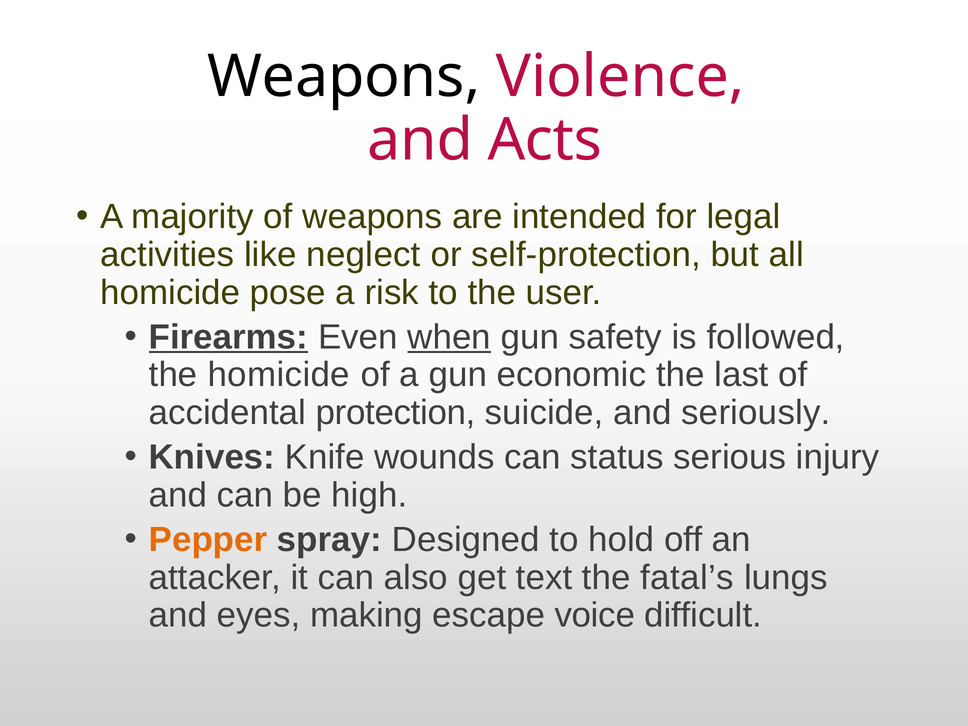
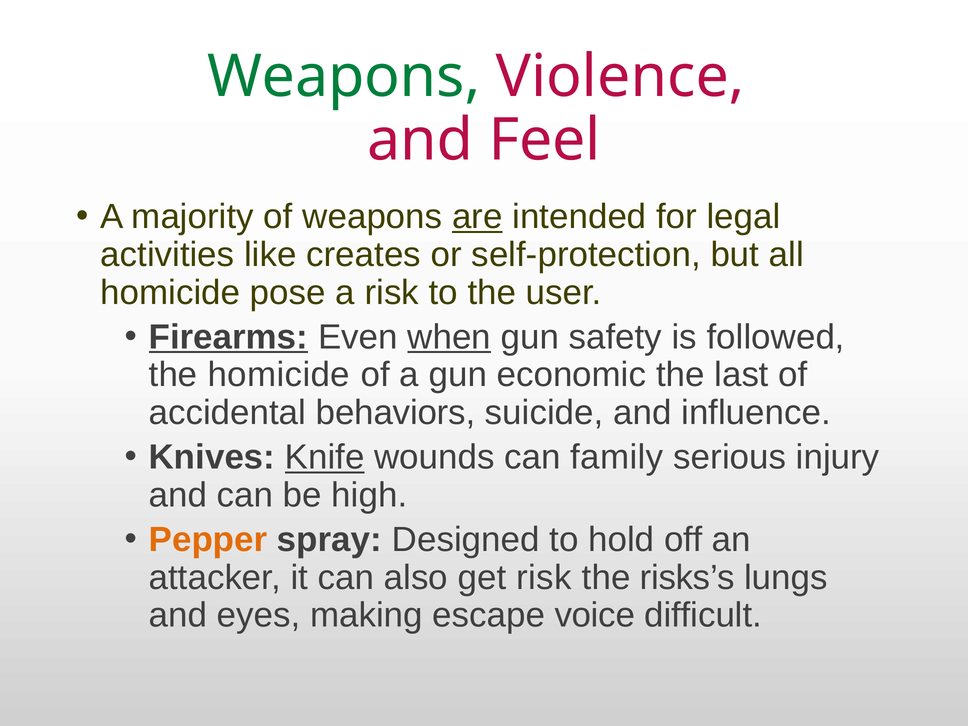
Weapons at (344, 76) colour: black -> green
Acts: Acts -> Feel
are underline: none -> present
neglect: neglect -> creates
protection: protection -> behaviors
seriously: seriously -> influence
Knife underline: none -> present
status: status -> family
get text: text -> risk
fatal’s: fatal’s -> risks’s
